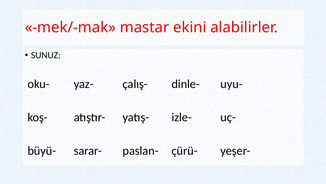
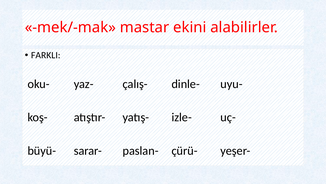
SUNUZ: SUNUZ -> FARKLI
